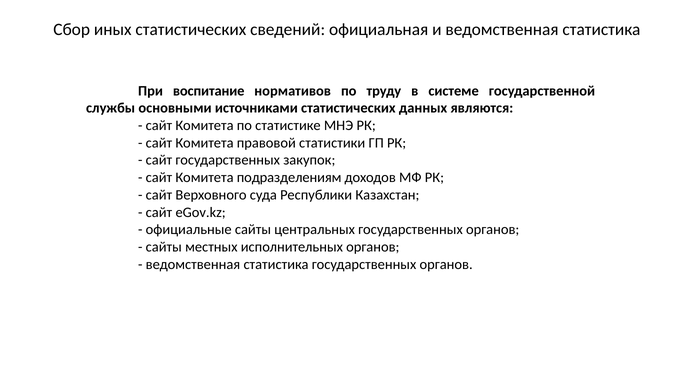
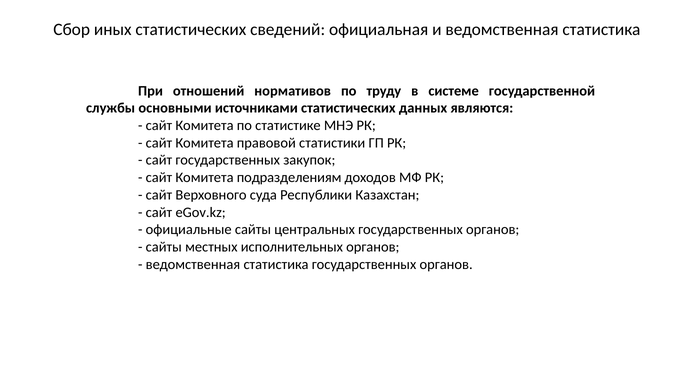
воспитание: воспитание -> отношений
